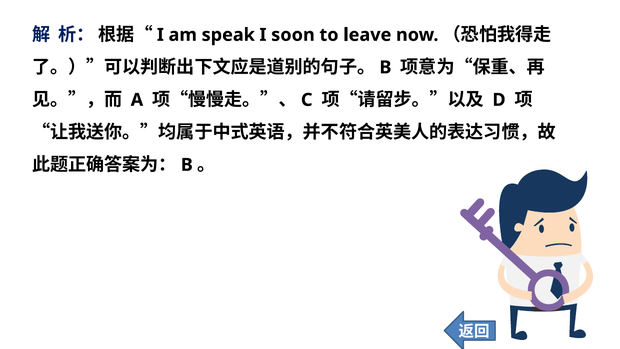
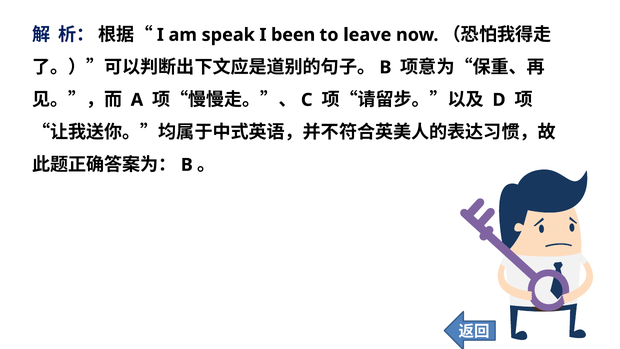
soon: soon -> been
